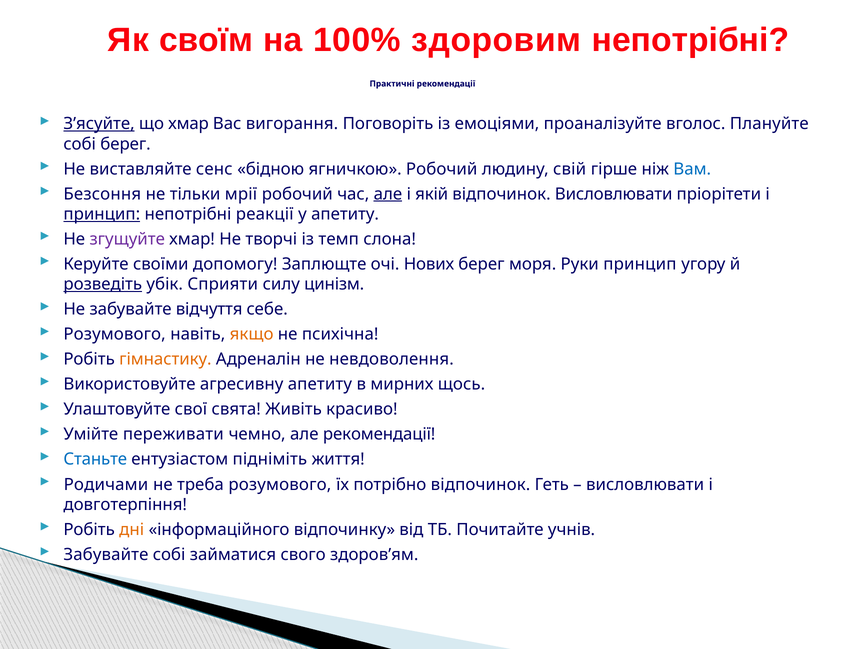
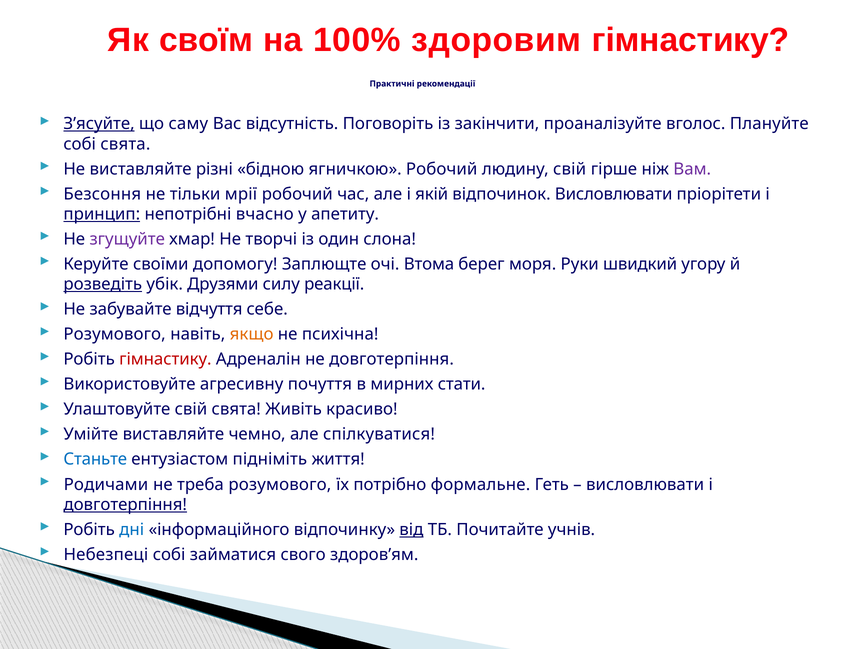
здоровим непотрібні: непотрібні -> гімнастику
що хмар: хмар -> саму
вигорання: вигорання -> відсутність
емоціями: емоціями -> закінчити
собі берег: берег -> свята
сенс: сенс -> різні
Вам colour: blue -> purple
але at (388, 194) underline: present -> none
реакції: реакції -> вчасно
темп: темп -> один
Нових: Нових -> Втома
Руки принцип: принцип -> швидкий
Сприяти: Сприяти -> Друзями
цинізм: цинізм -> реакції
гімнастику at (165, 359) colour: orange -> red
не невдоволення: невдоволення -> довготерпіння
агресивну апетиту: апетиту -> почуття
щось: щось -> стати
Улаштовуйте свої: свої -> свій
Умійте переживати: переживати -> виставляйте
але рекомендації: рекомендації -> спілкуватися
потрібно відпочинок: відпочинок -> формальне
довготерпіння at (125, 504) underline: none -> present
дні colour: orange -> blue
від underline: none -> present
Забувайте at (106, 554): Забувайте -> Небезпеці
